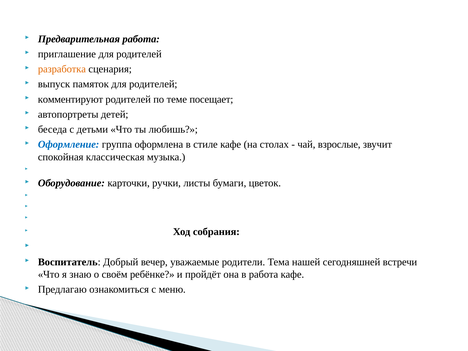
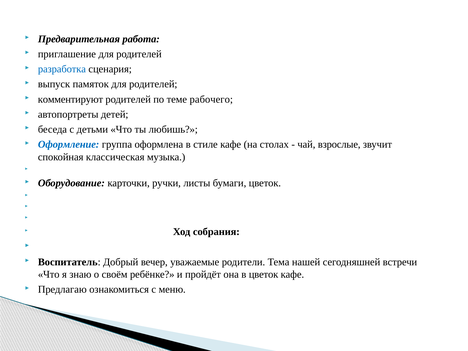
разработка colour: orange -> blue
посещает: посещает -> рабочего
в работа: работа -> цветок
